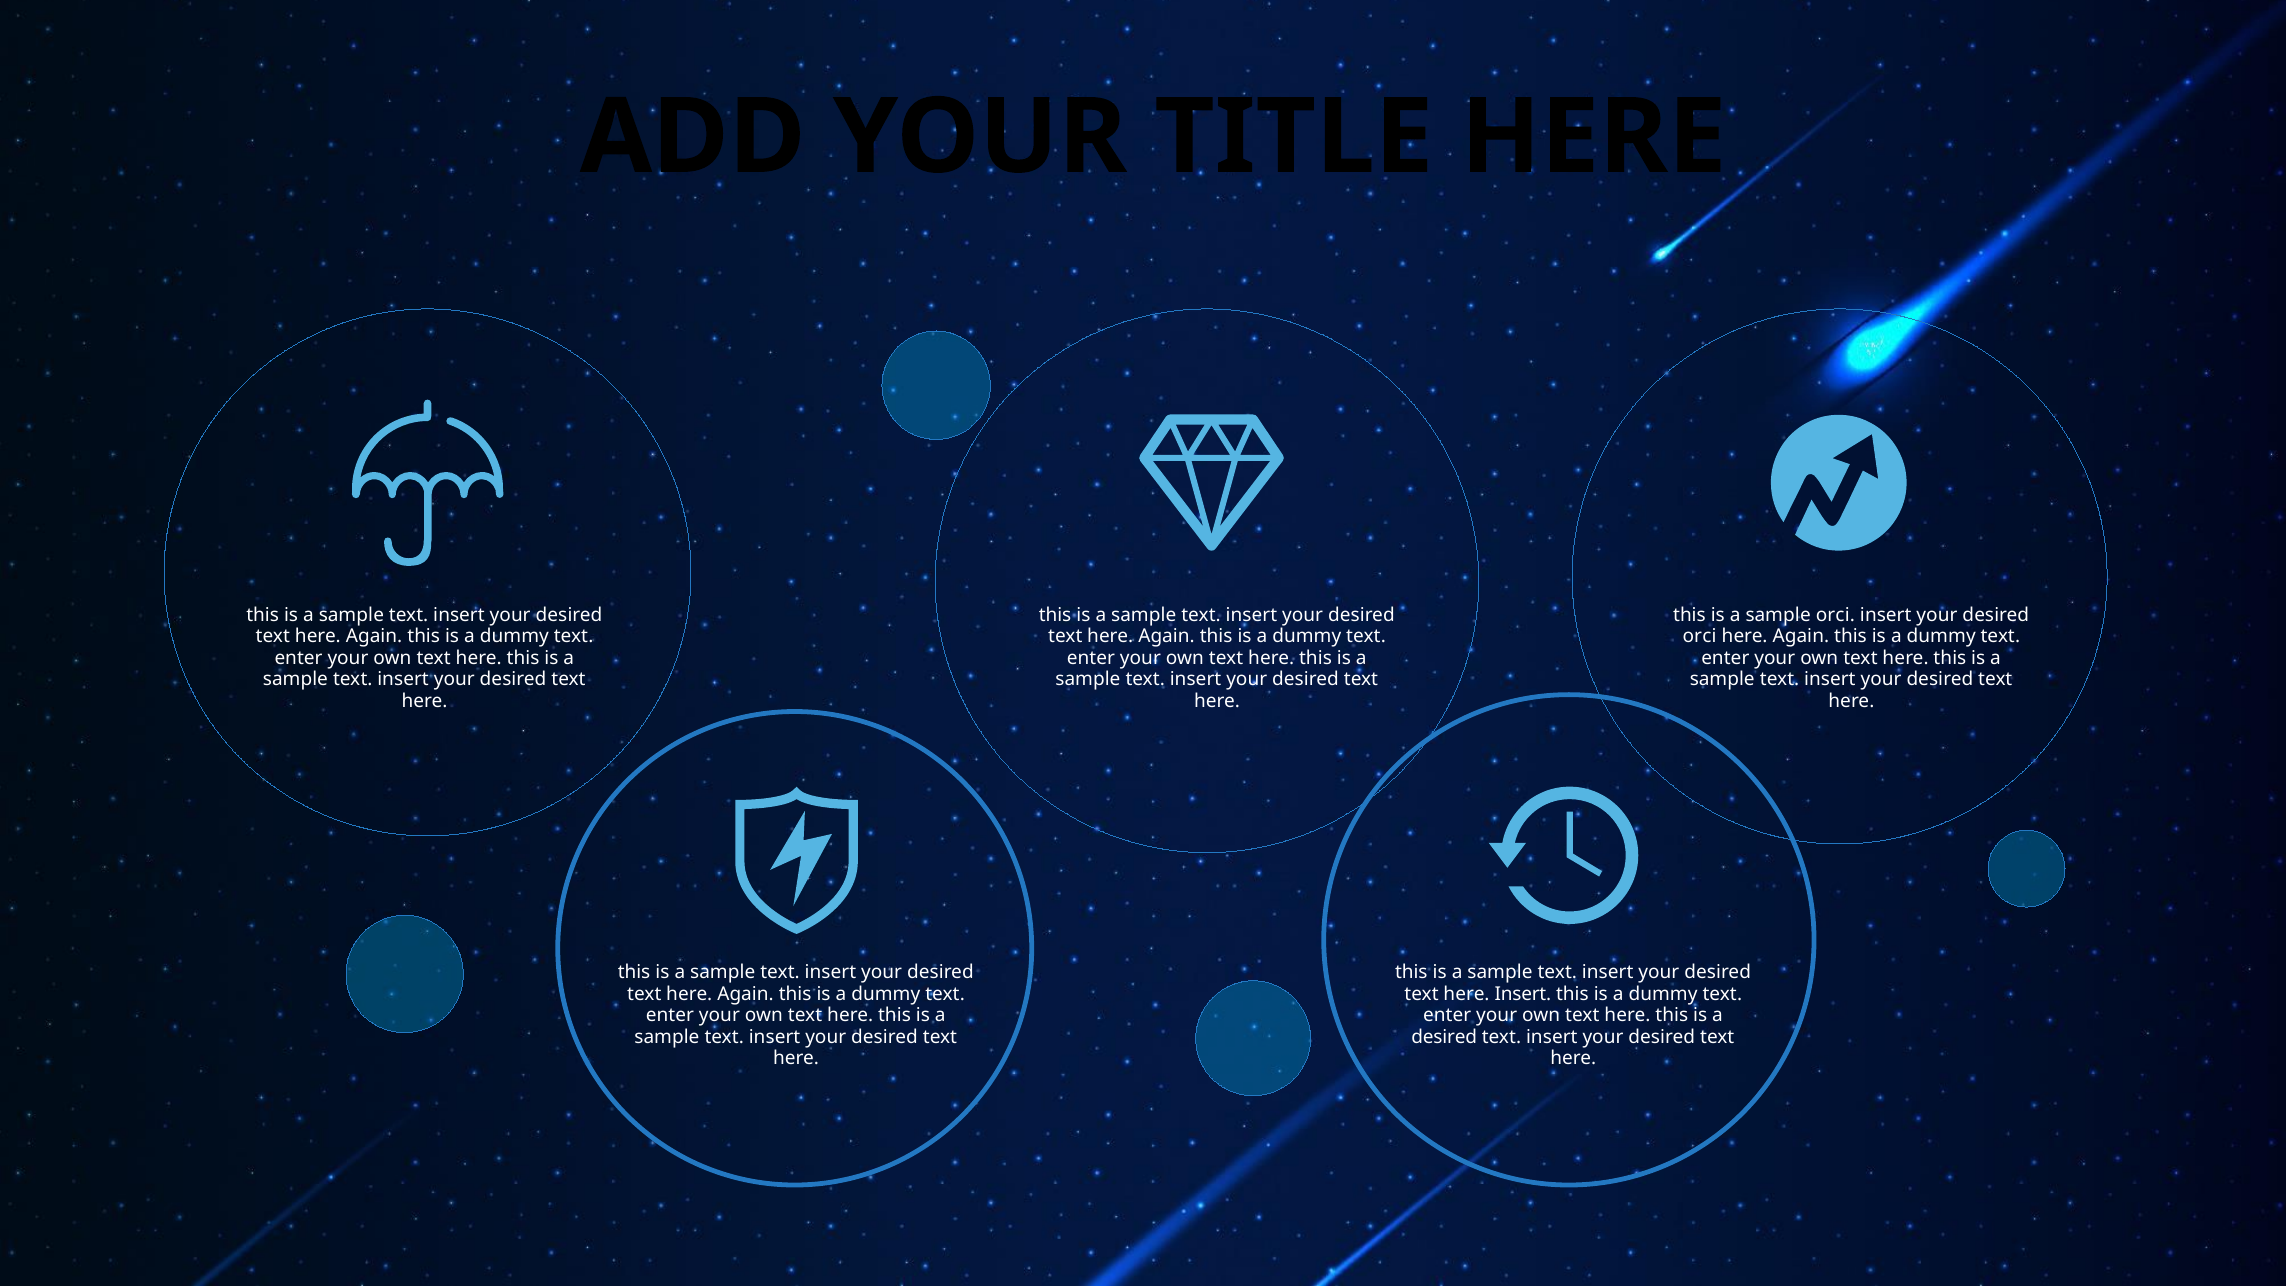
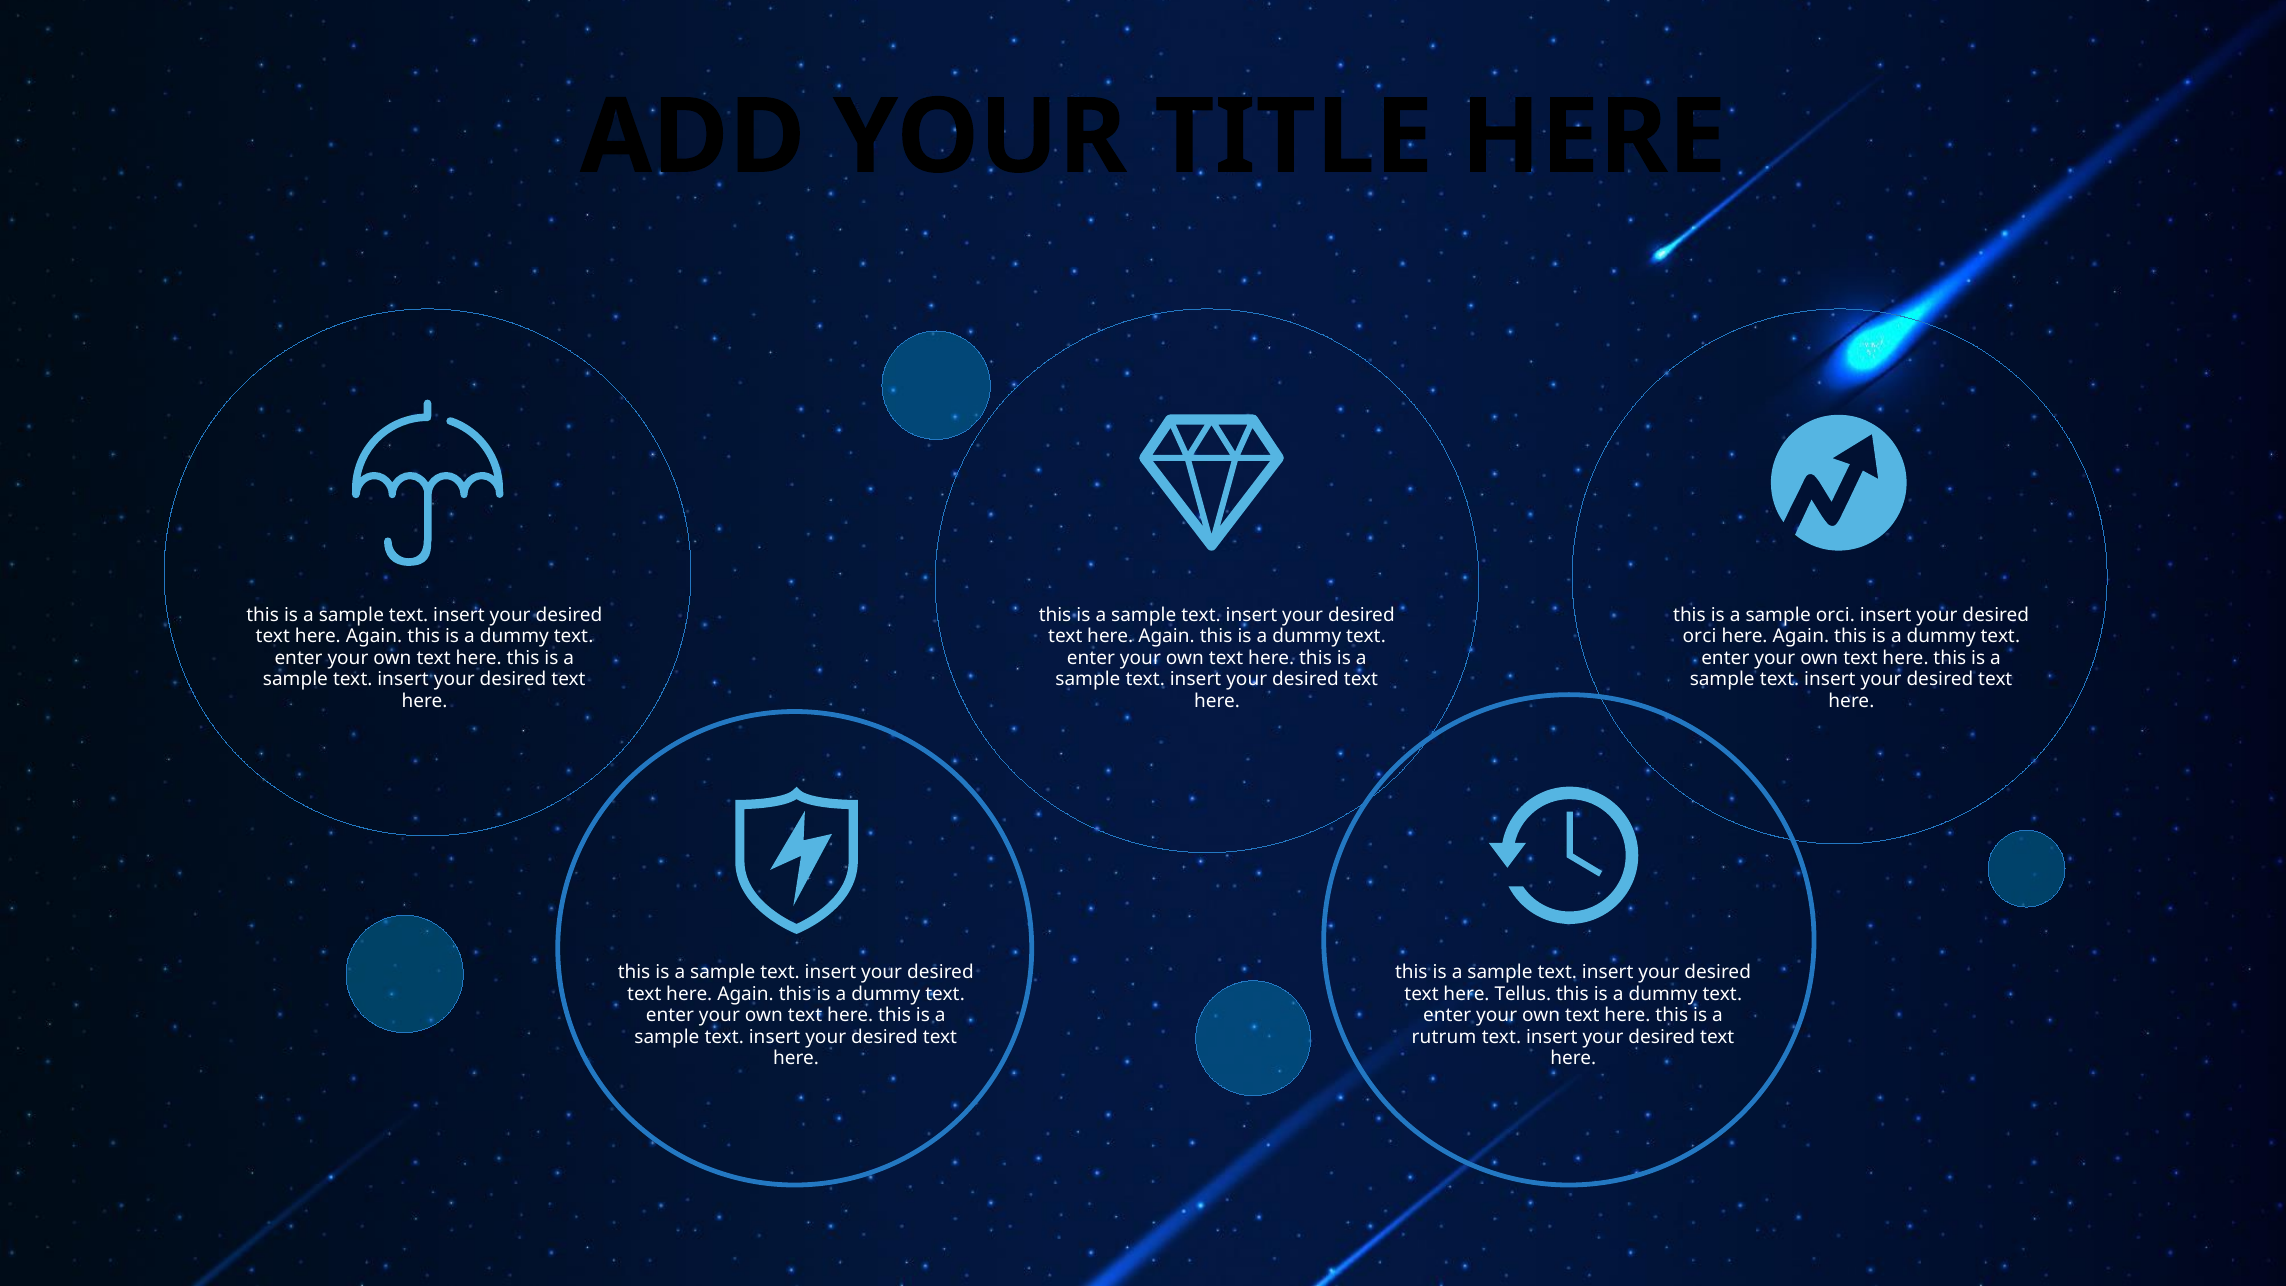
here Insert: Insert -> Tellus
desired at (1444, 1037): desired -> rutrum
